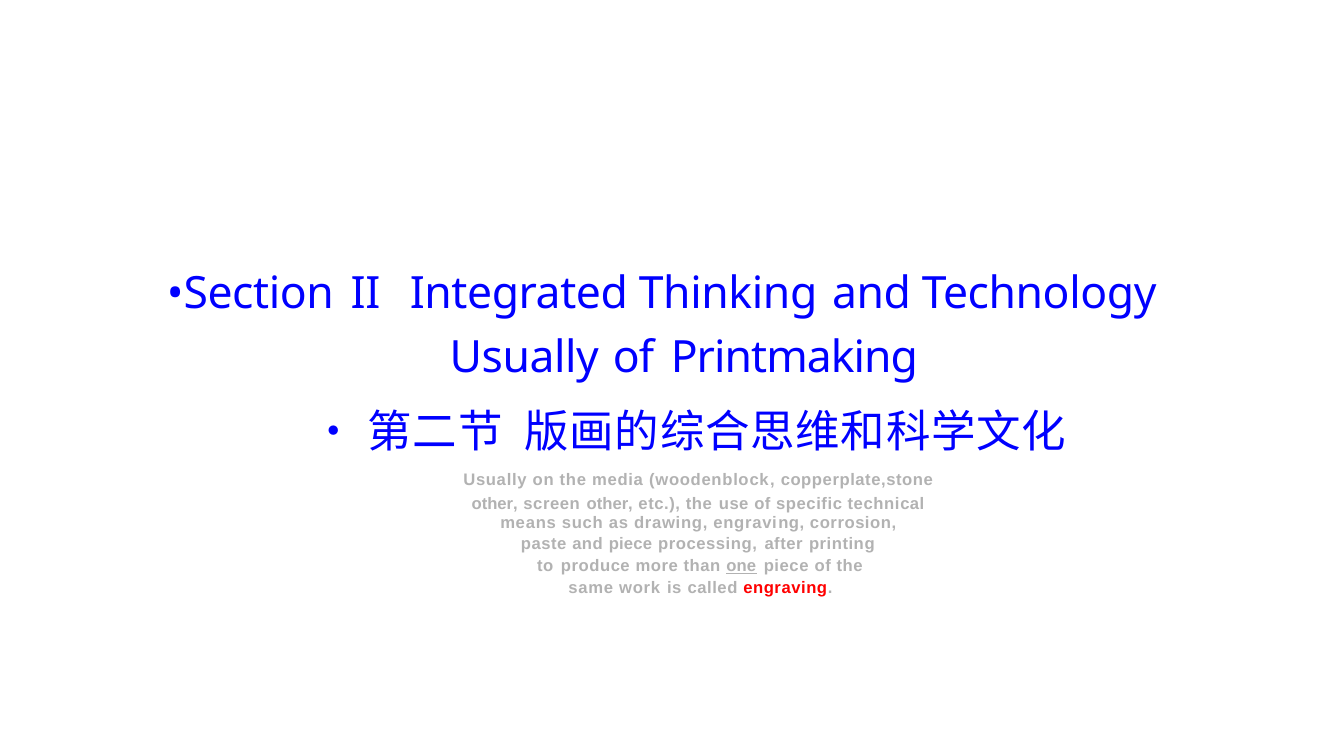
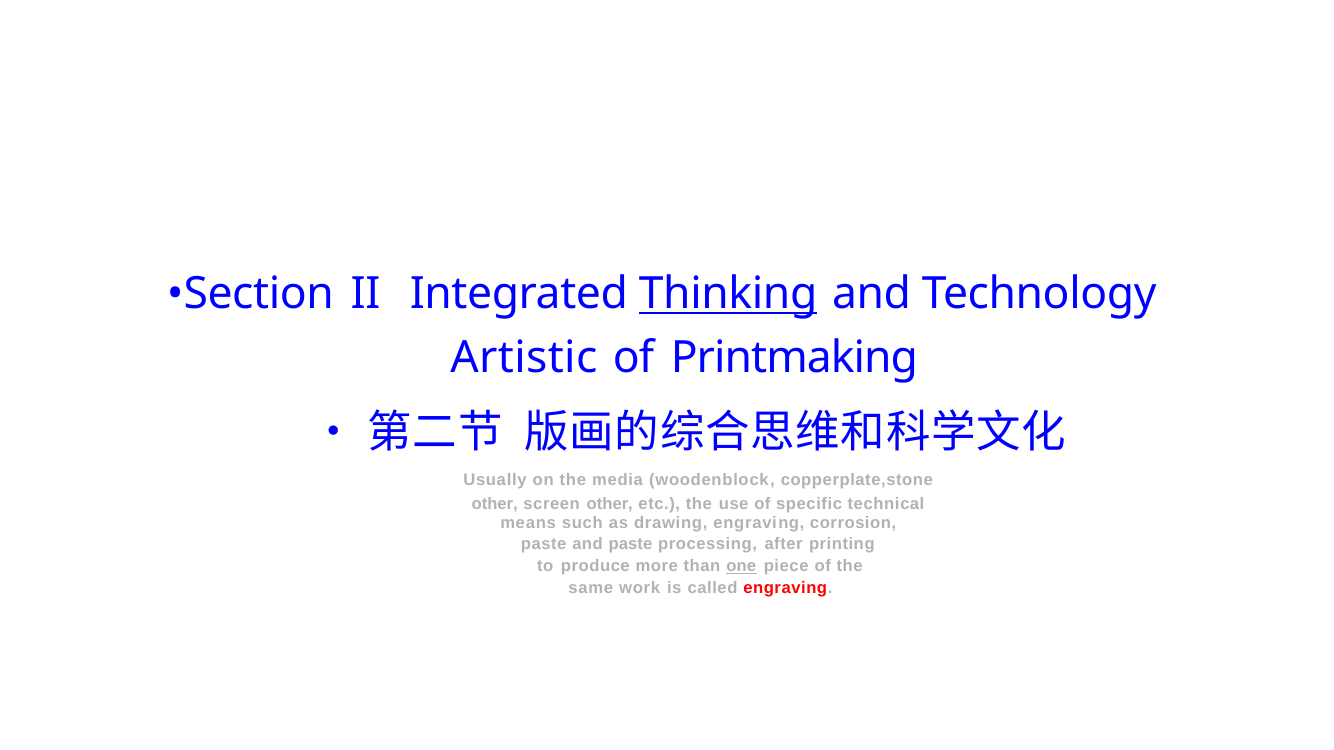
Thinking underline: none -> present
Usually at (524, 358): Usually -> Artistic
and piece: piece -> paste
